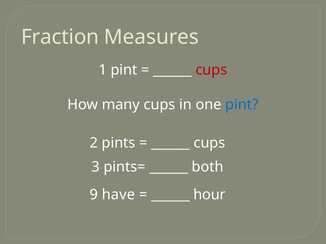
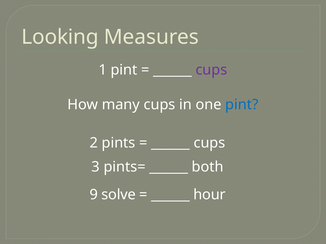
Fraction: Fraction -> Looking
cups at (211, 70) colour: red -> purple
have: have -> solve
